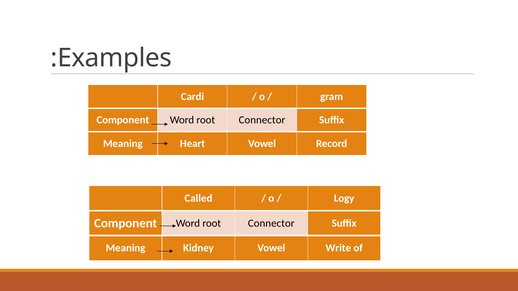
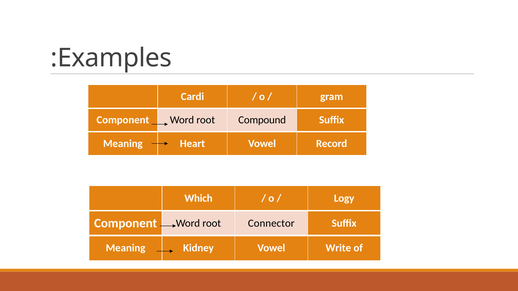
Connector at (262, 120): Connector -> Compound
Called: Called -> Which
